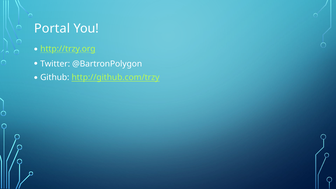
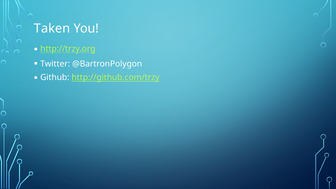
Portal: Portal -> Taken
